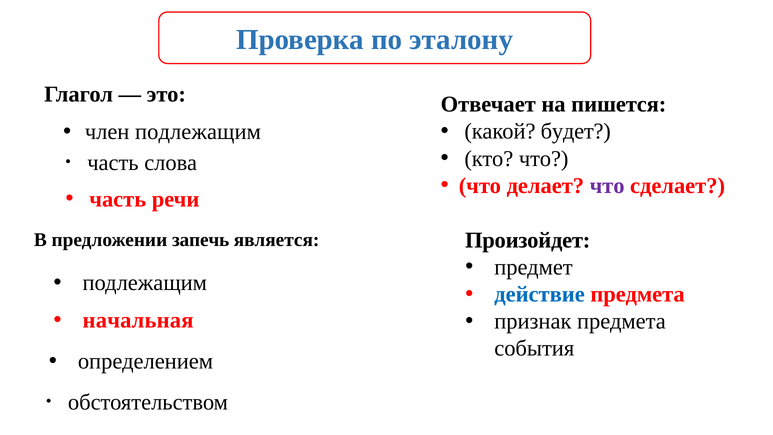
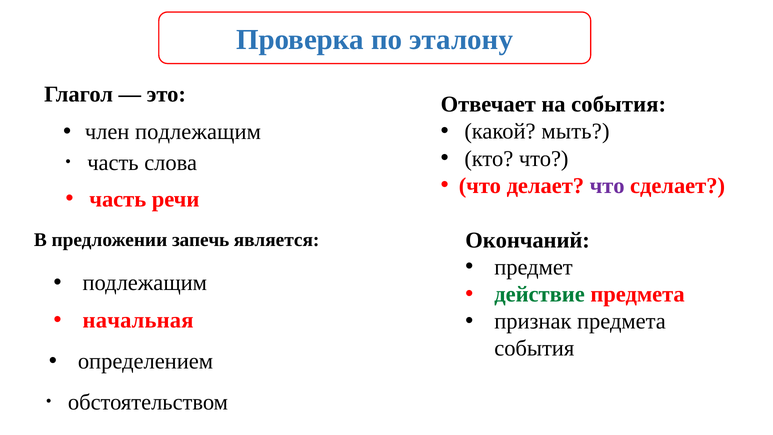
на пишется: пишется -> события
будет: будет -> мыть
Произойдет: Произойдет -> Окончаний
действие colour: blue -> green
